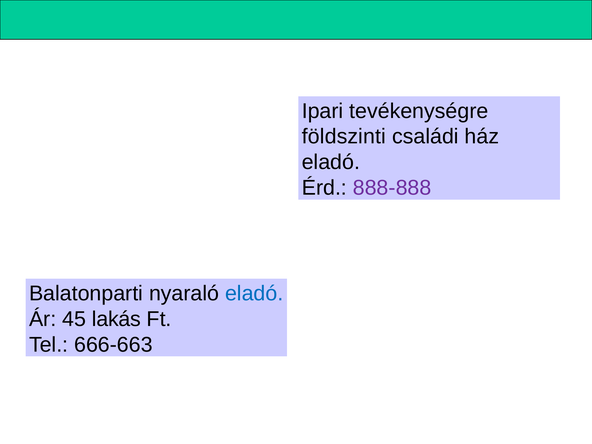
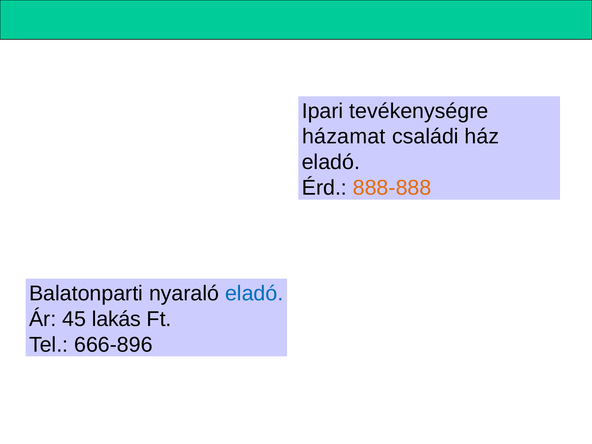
földszinti: földszinti -> házamat
888-888 colour: purple -> orange
666-663: 666-663 -> 666-896
